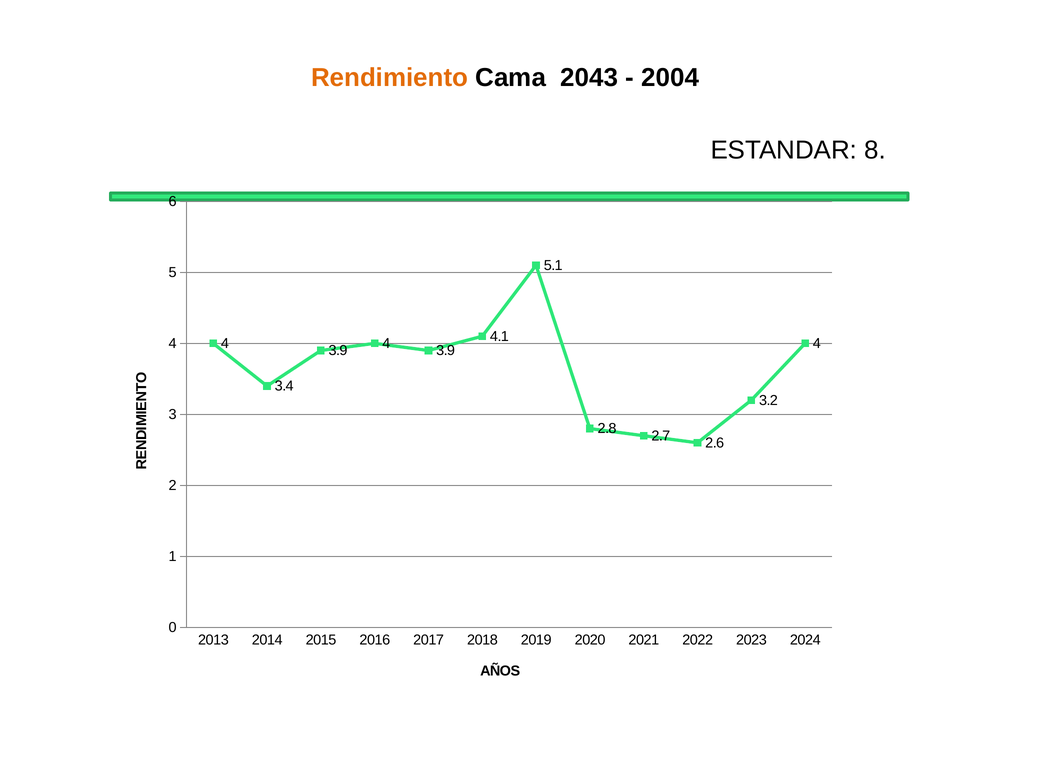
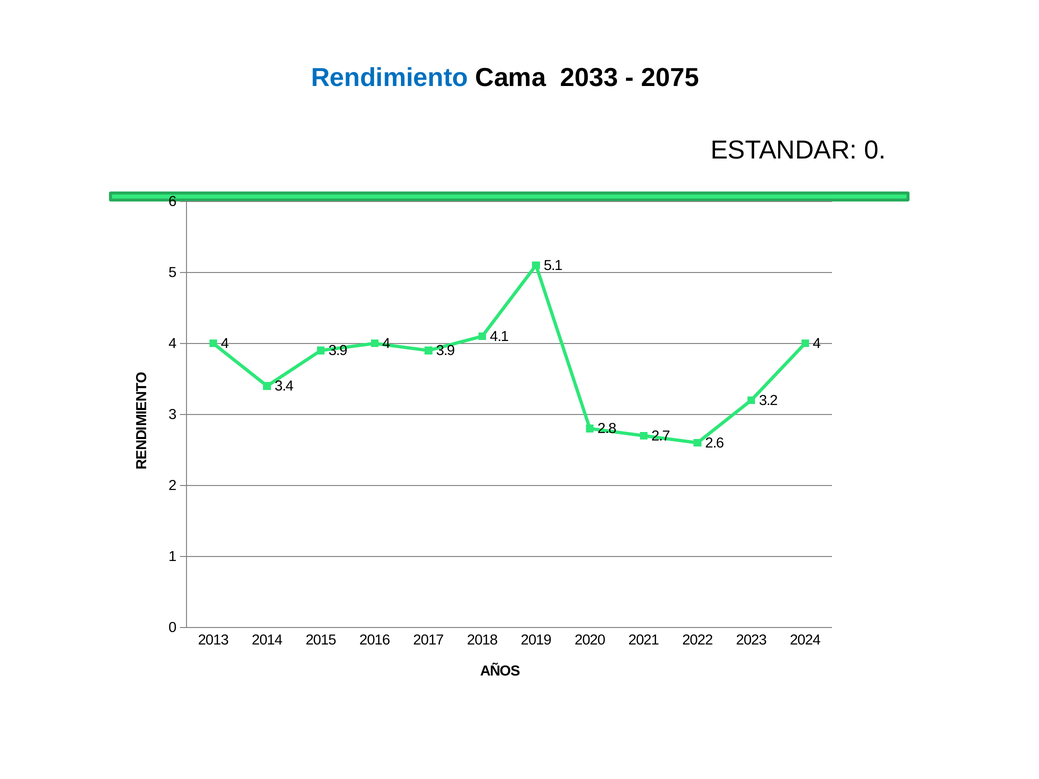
Rendimiento colour: orange -> blue
2043: 2043 -> 2033
2004: 2004 -> 2075
ESTANDAR 8: 8 -> 0
